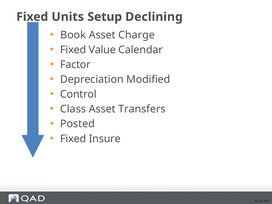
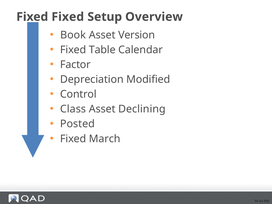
Units at (68, 17): Units -> Fixed
Declining: Declining -> Overview
Charge: Charge -> Version
Value: Value -> Table
Transfers: Transfers -> Declining
Insure: Insure -> March
